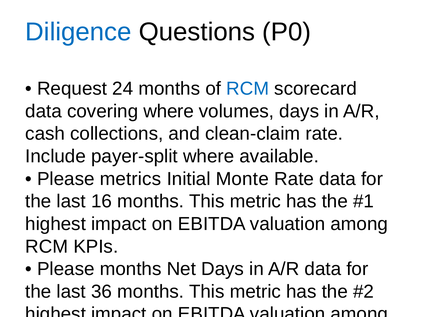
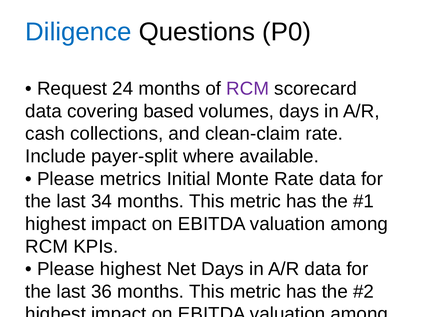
RCM at (248, 89) colour: blue -> purple
covering where: where -> based
16: 16 -> 34
Please months: months -> highest
